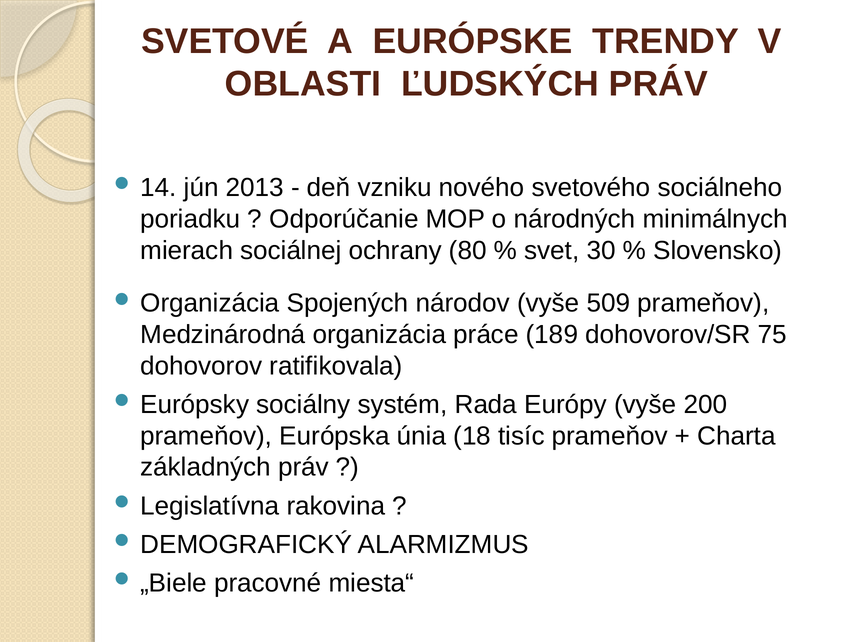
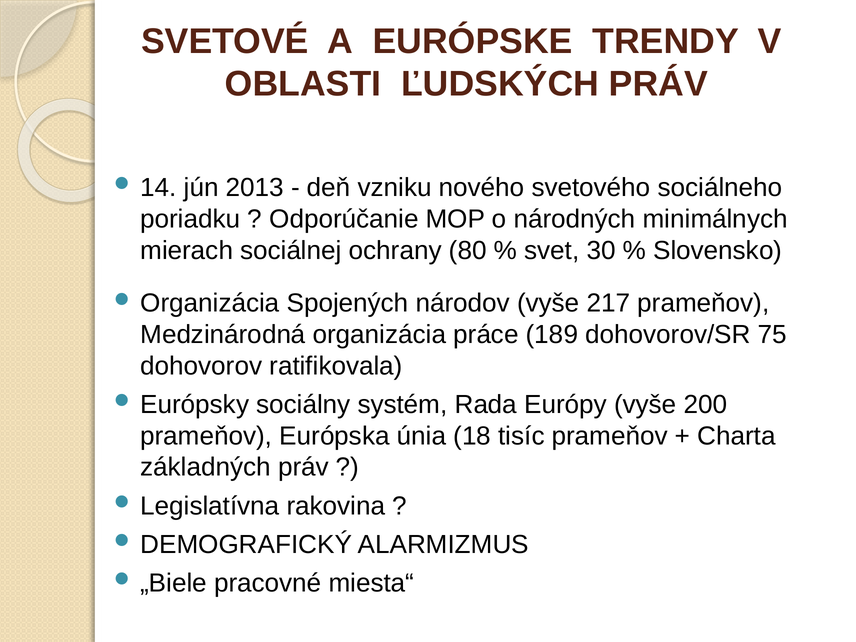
509: 509 -> 217
